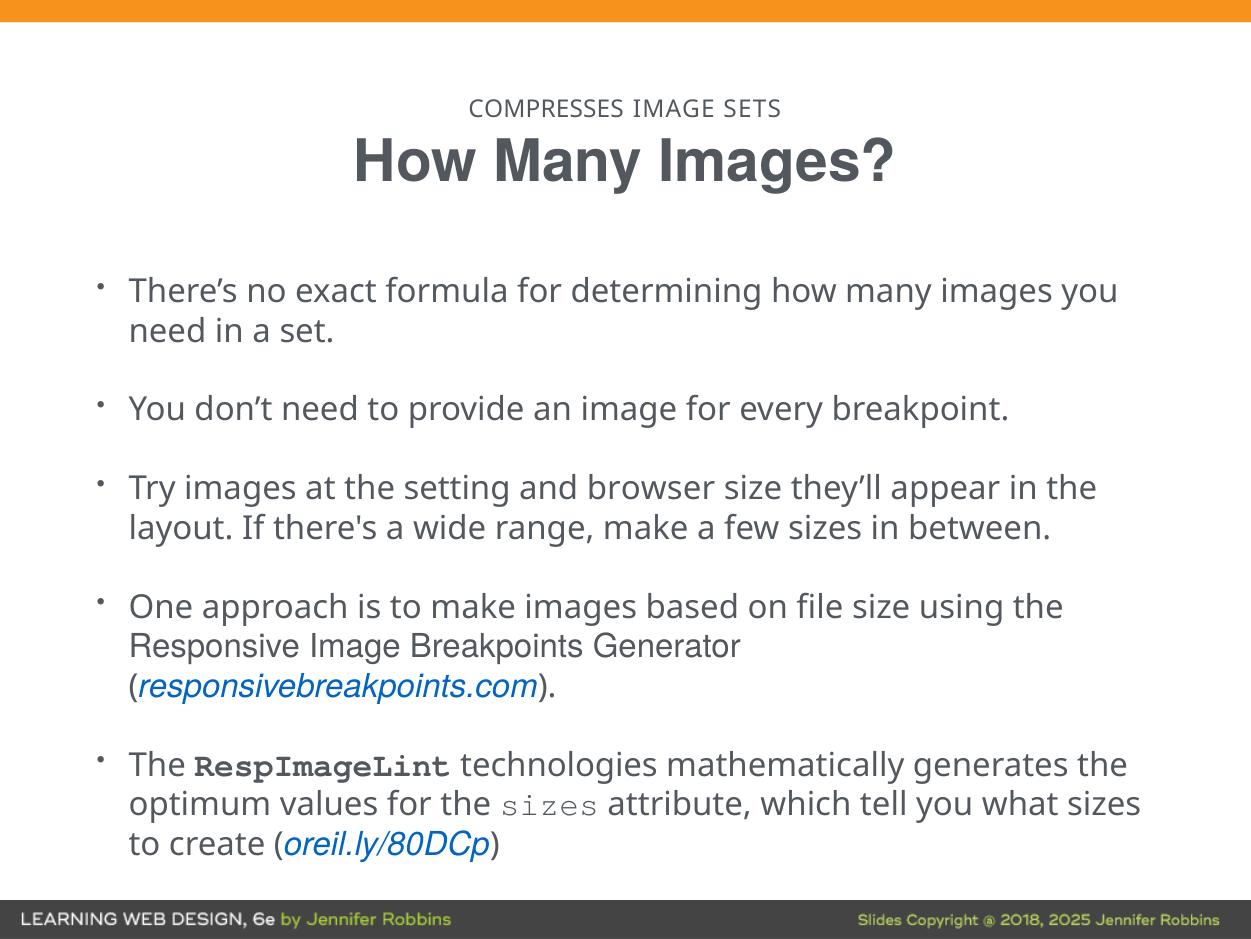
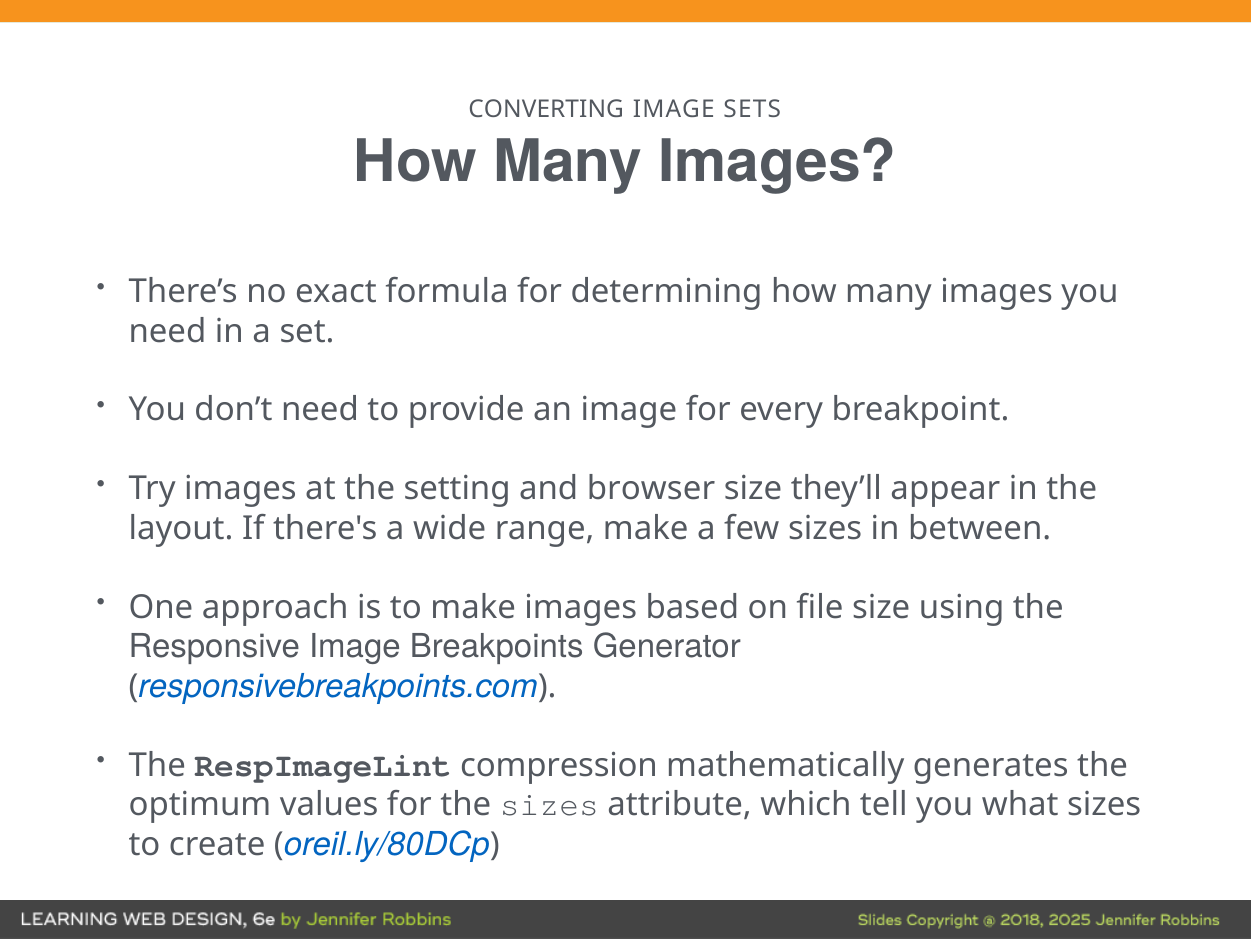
COMPRESSES: COMPRESSES -> CONVERTING
technologies: technologies -> compression
